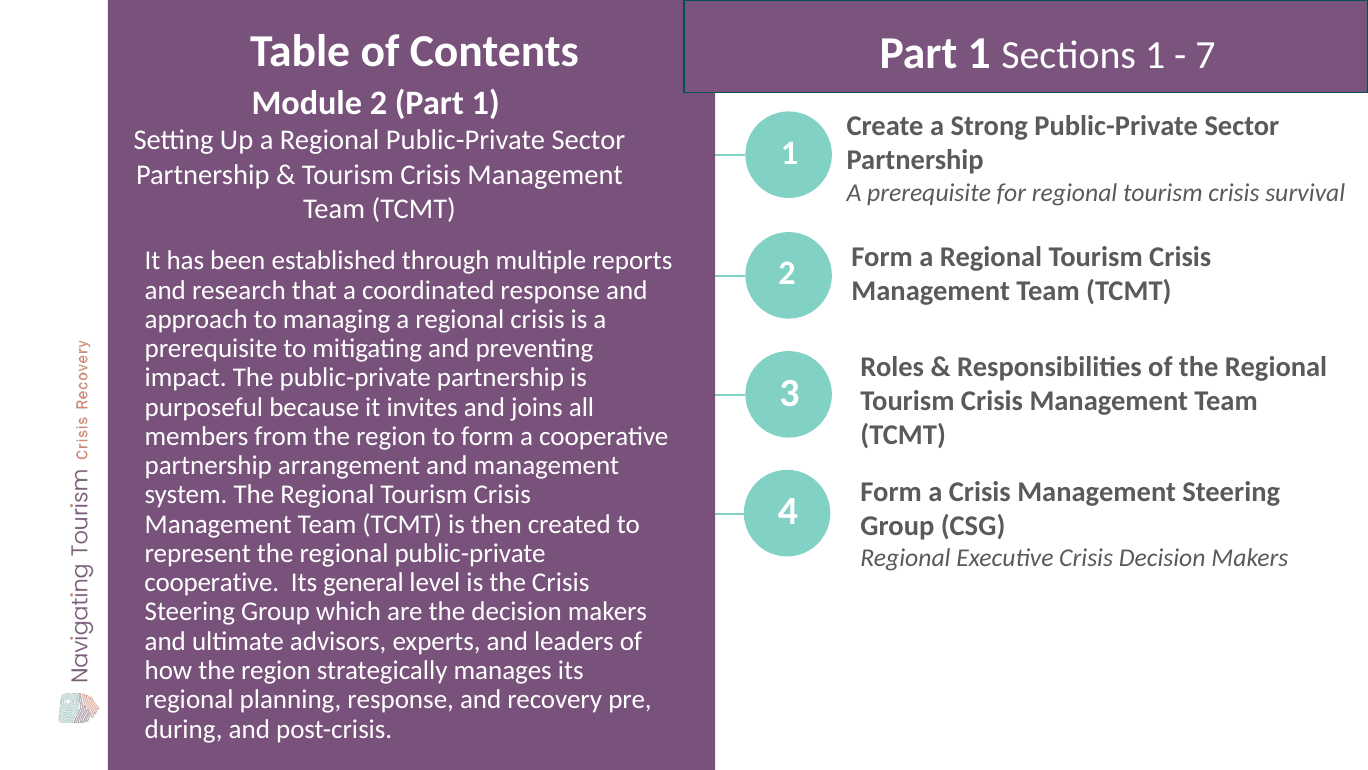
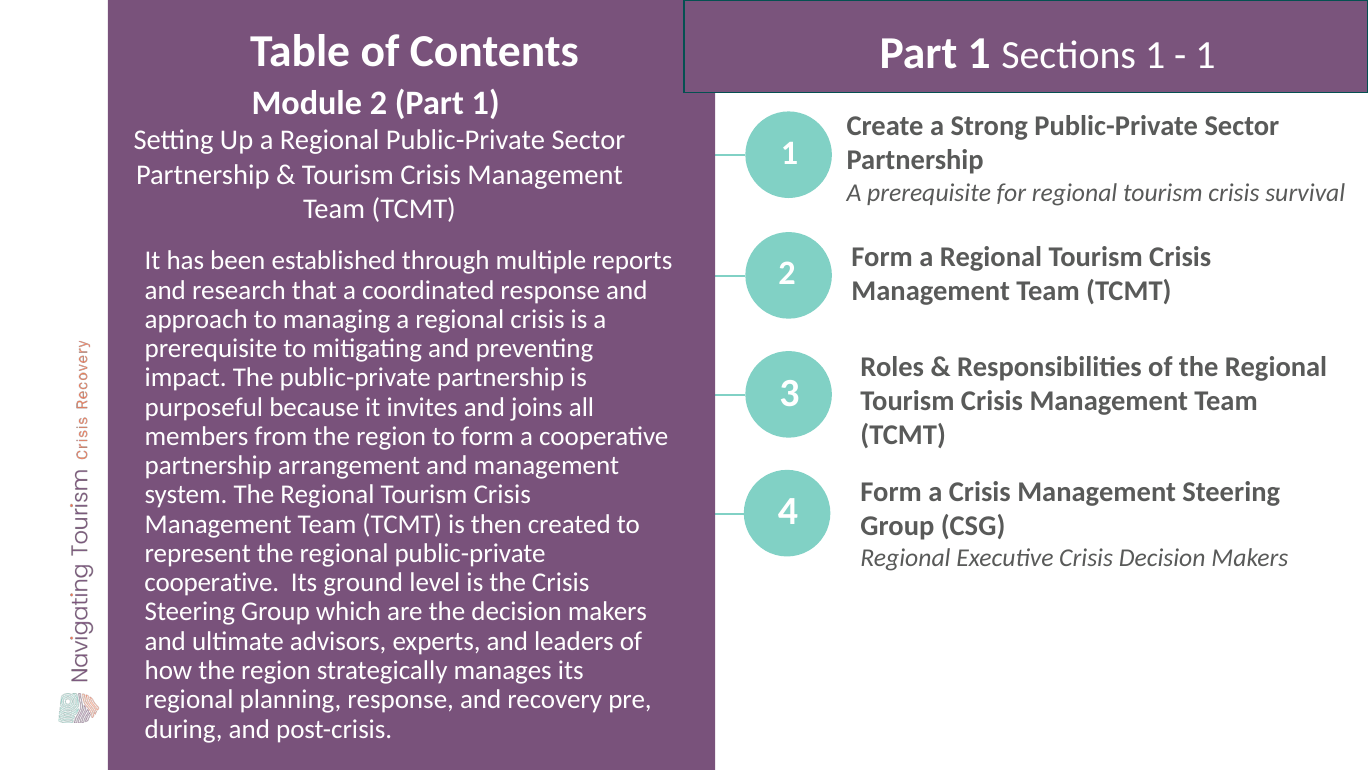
7 at (1206, 55): 7 -> 1
general: general -> ground
